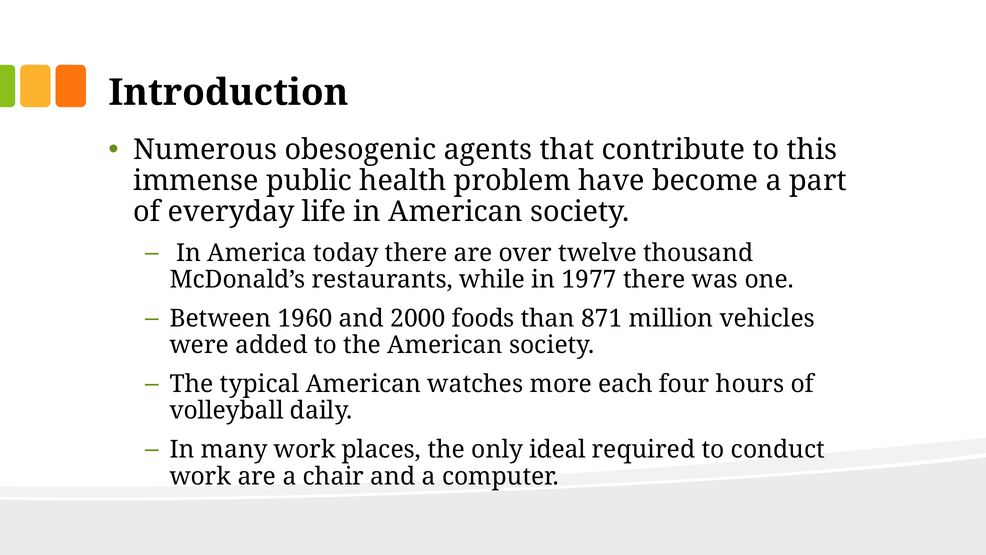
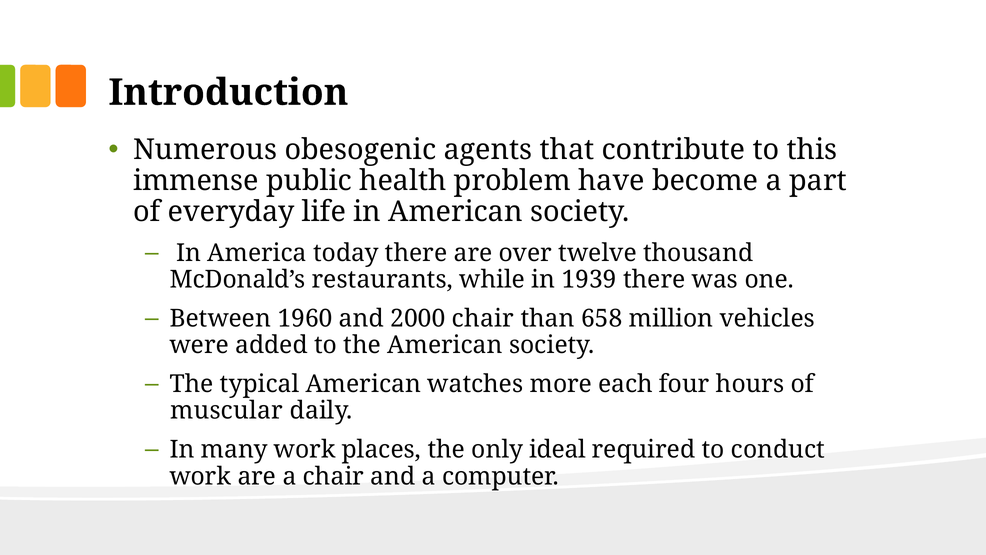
1977: 1977 -> 1939
2000 foods: foods -> chair
871: 871 -> 658
volleyball: volleyball -> muscular
